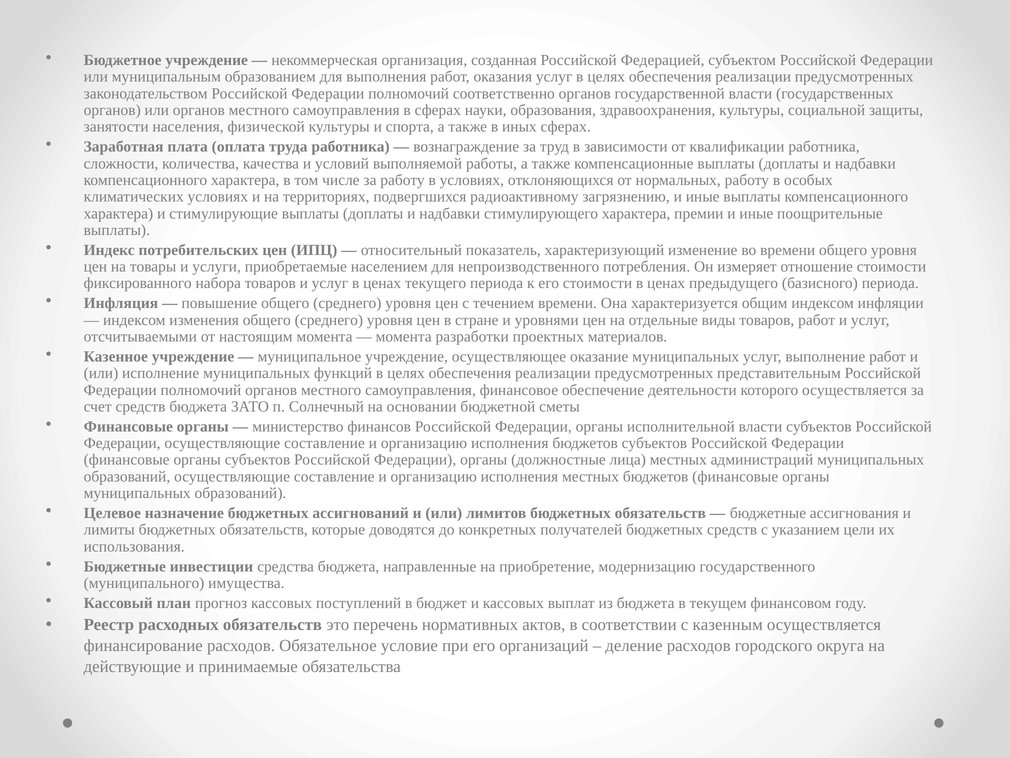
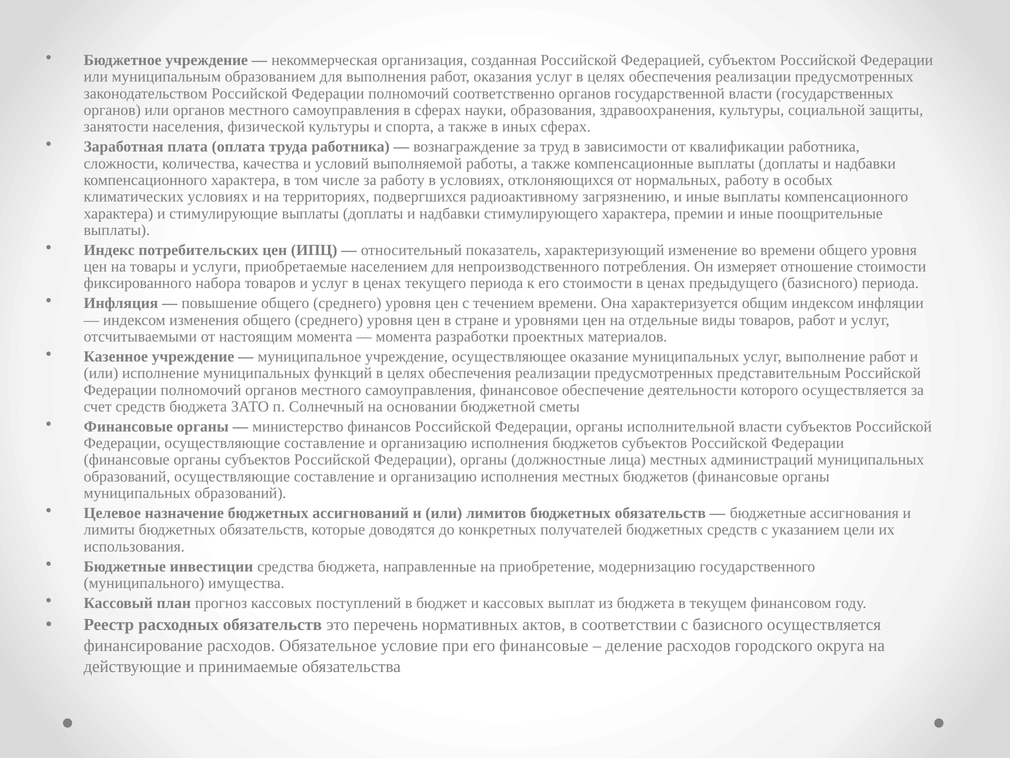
с казенным: казенным -> базисного
его организаций: организаций -> финансовые
